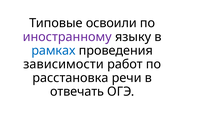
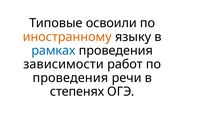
иностранному colour: purple -> orange
расстановка at (70, 78): расстановка -> проведения
отвечать: отвечать -> степенях
